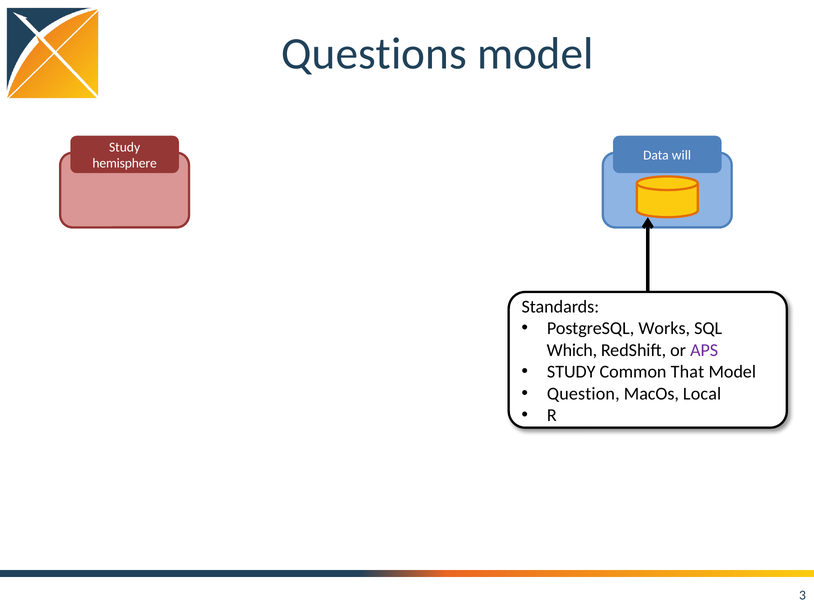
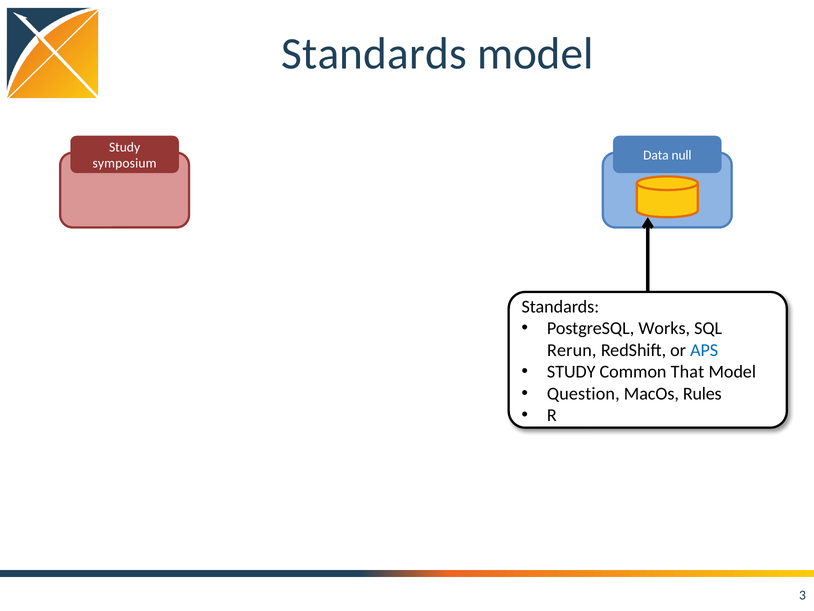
Questions at (374, 54): Questions -> Standards
will: will -> null
hemisphere: hemisphere -> symposium
Which: Which -> Rerun
APS colour: purple -> blue
Local: Local -> Rules
